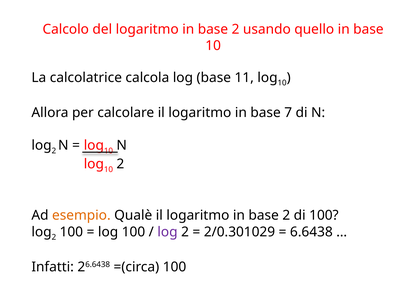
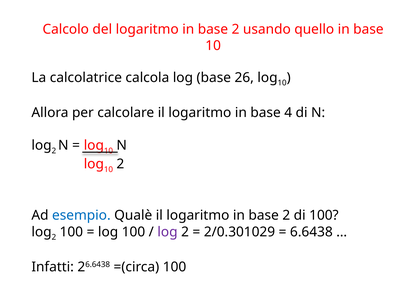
11: 11 -> 26
7: 7 -> 4
esempio colour: orange -> blue
